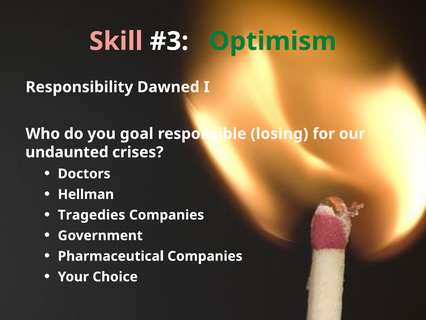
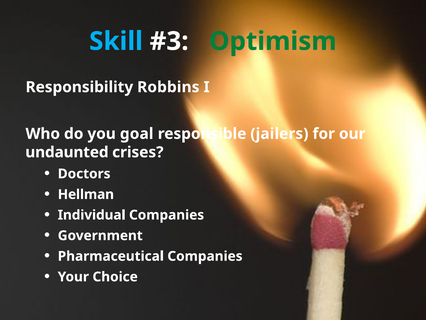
Skill colour: pink -> light blue
Dawned: Dawned -> Robbins
losing: losing -> jailers
Tragedies: Tragedies -> Individual
